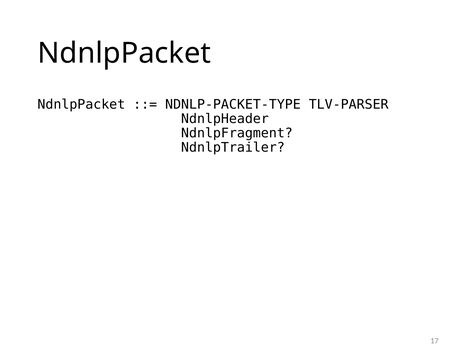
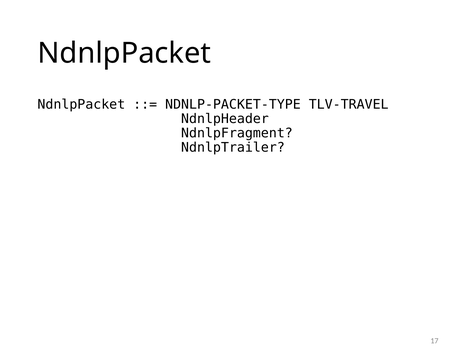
TLV-PARSER: TLV-PARSER -> TLV-TRAVEL
